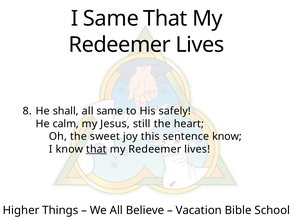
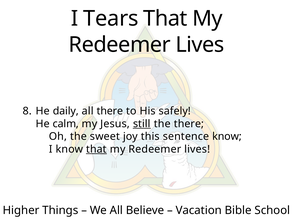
I Same: Same -> Tears
shall: shall -> daily
all same: same -> there
still underline: none -> present
the heart: heart -> there
